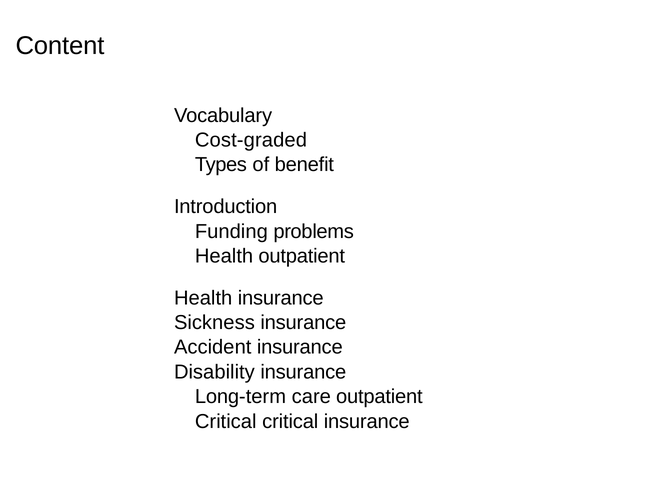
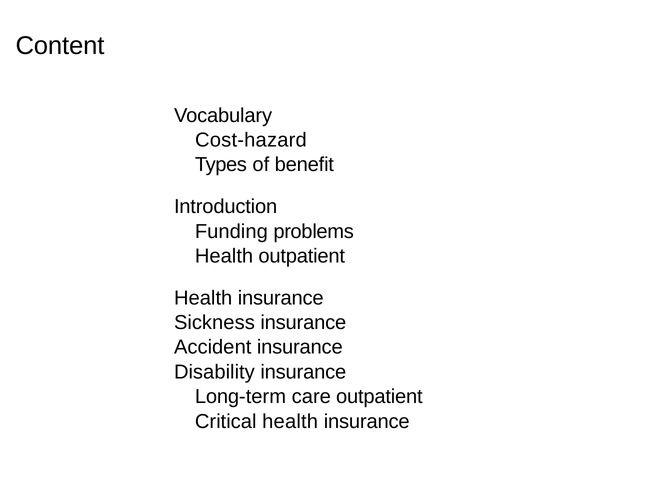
Cost-graded: Cost-graded -> Cost-hazard
Critical critical: critical -> health
